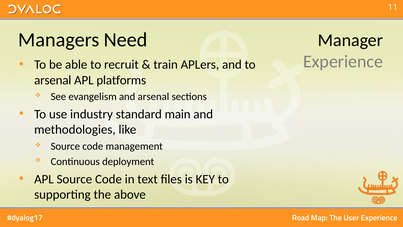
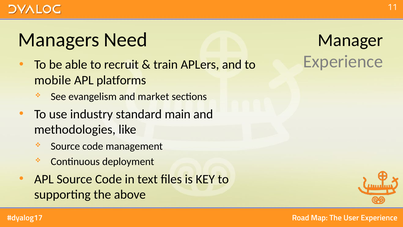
arsenal at (53, 80): arsenal -> mobile
and arsenal: arsenal -> market
